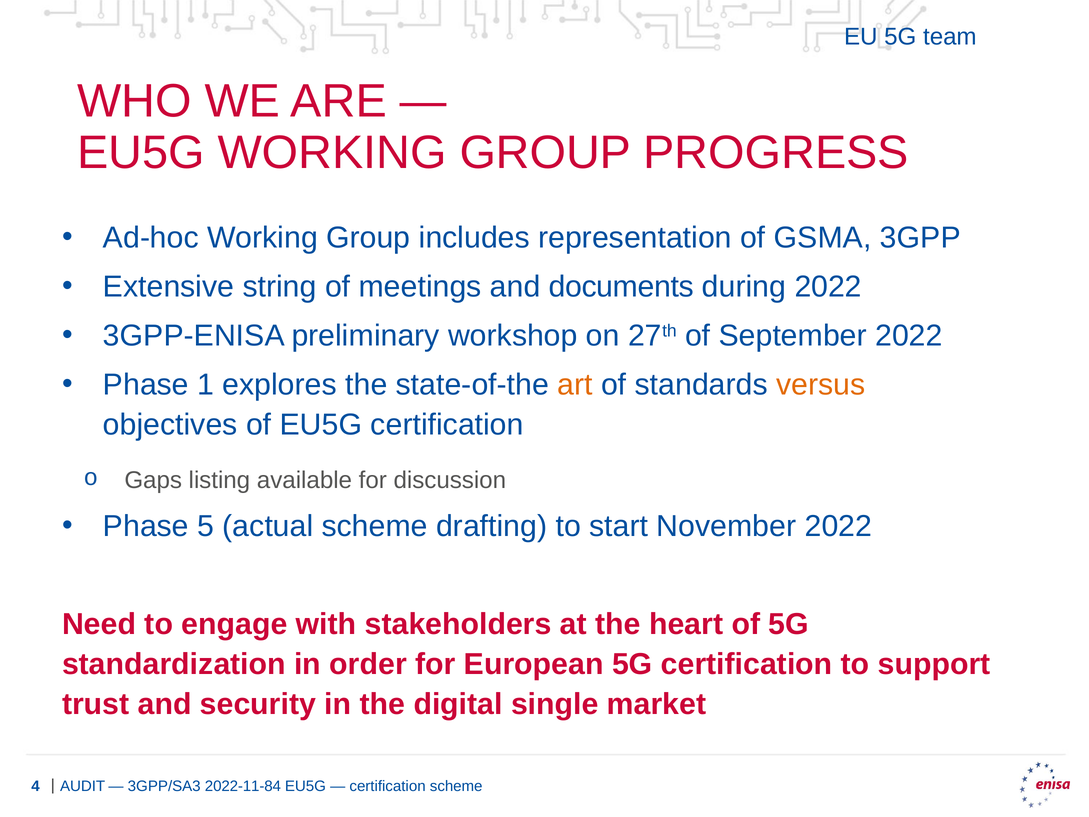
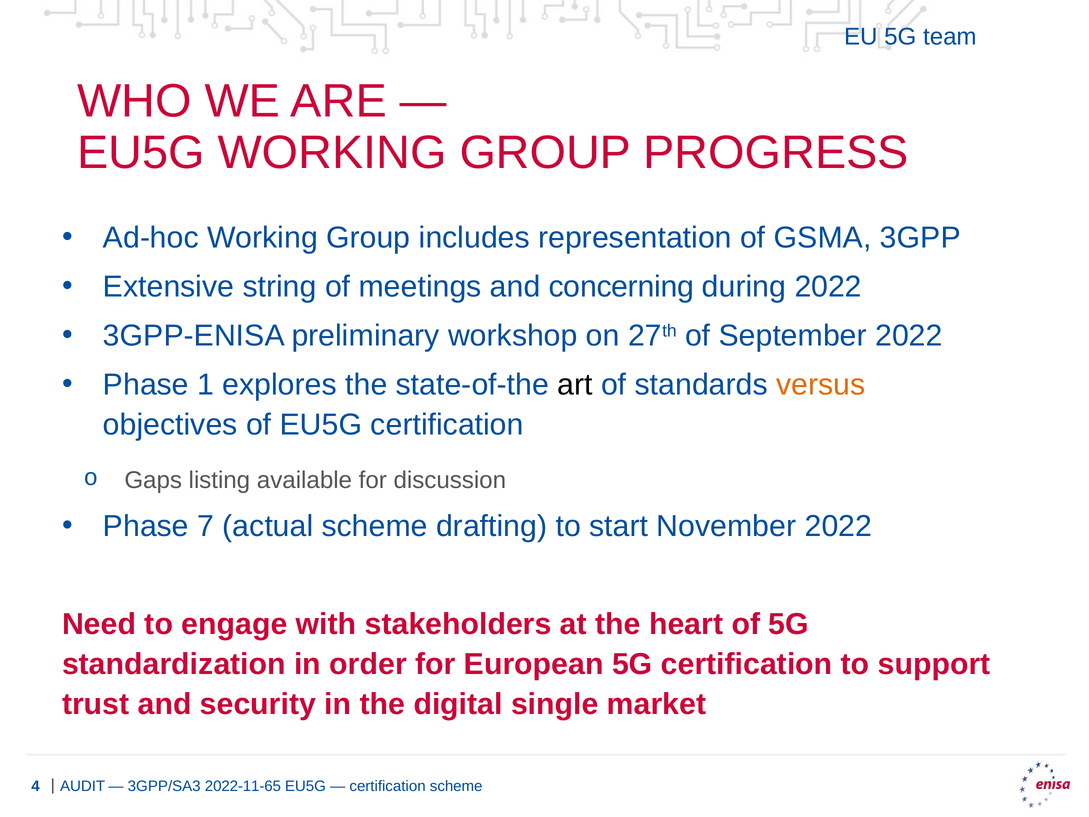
documents: documents -> concerning
art colour: orange -> black
5: 5 -> 7
2022-11-84: 2022-11-84 -> 2022-11-65
